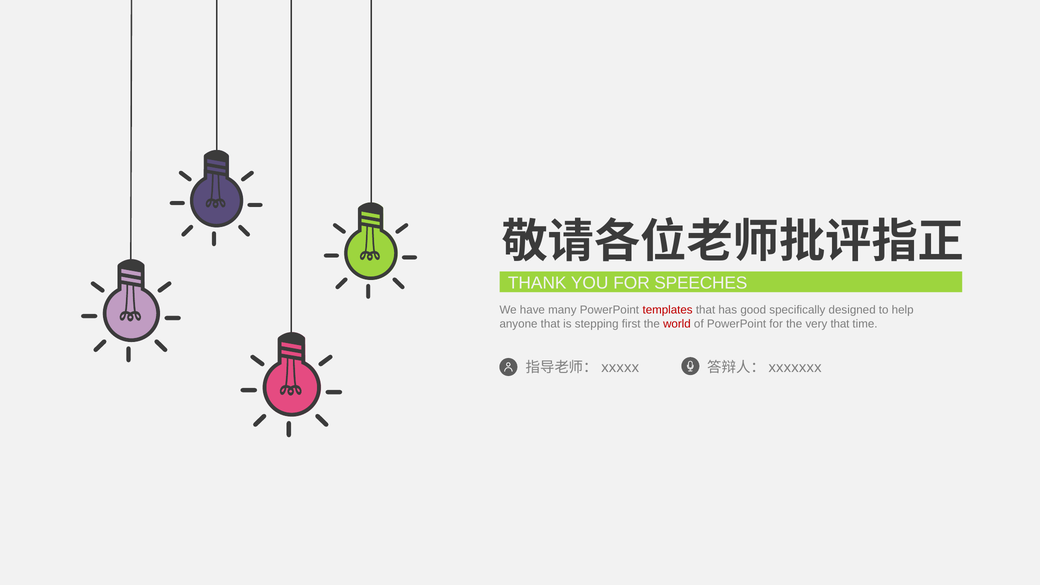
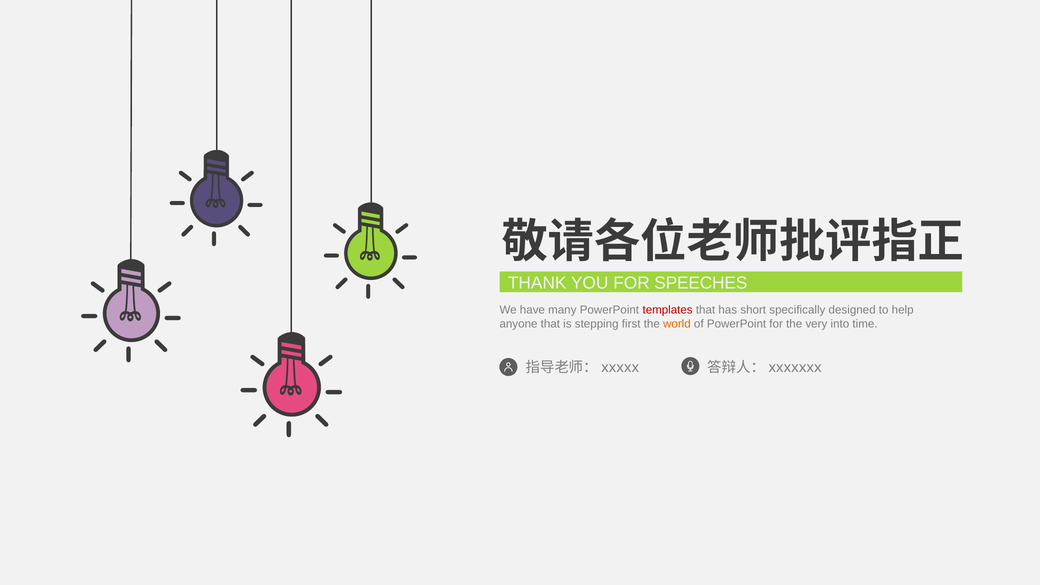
good: good -> short
world colour: red -> orange
very that: that -> into
